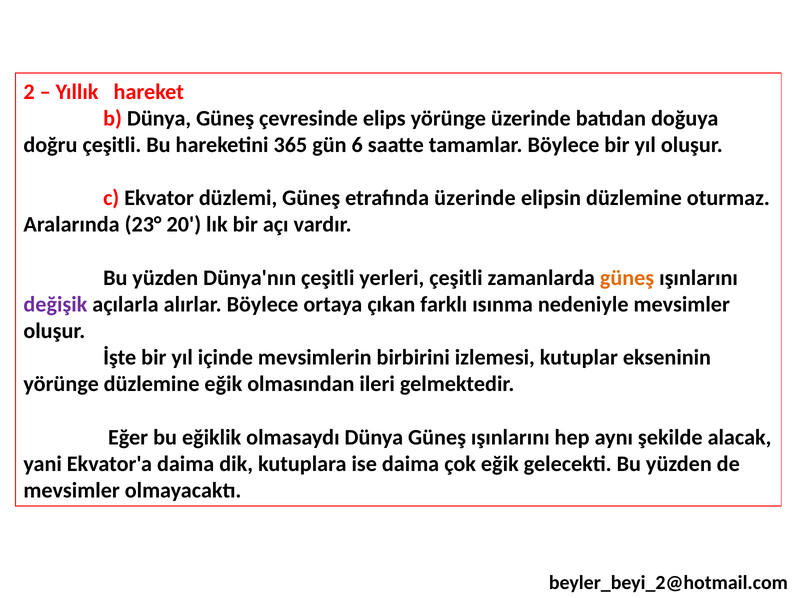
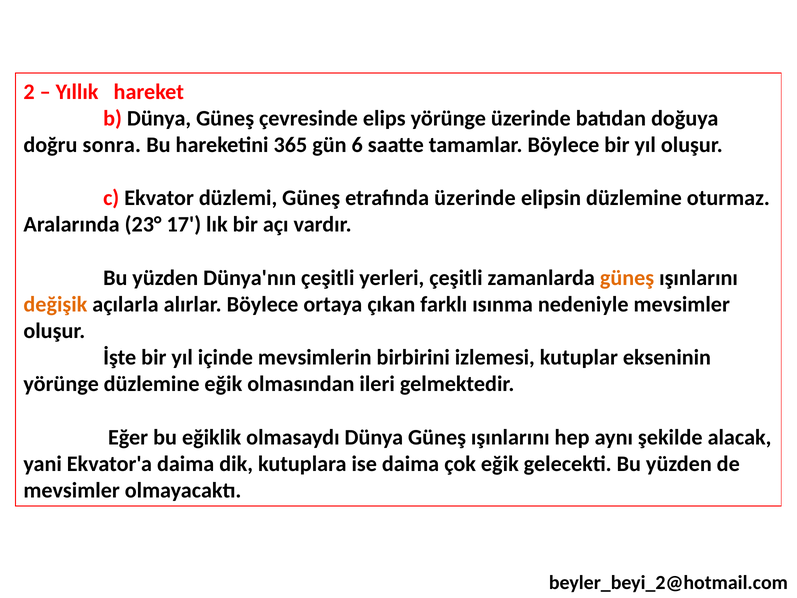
doğru çeşitli: çeşitli -> sonra
20: 20 -> 17
değişik colour: purple -> orange
